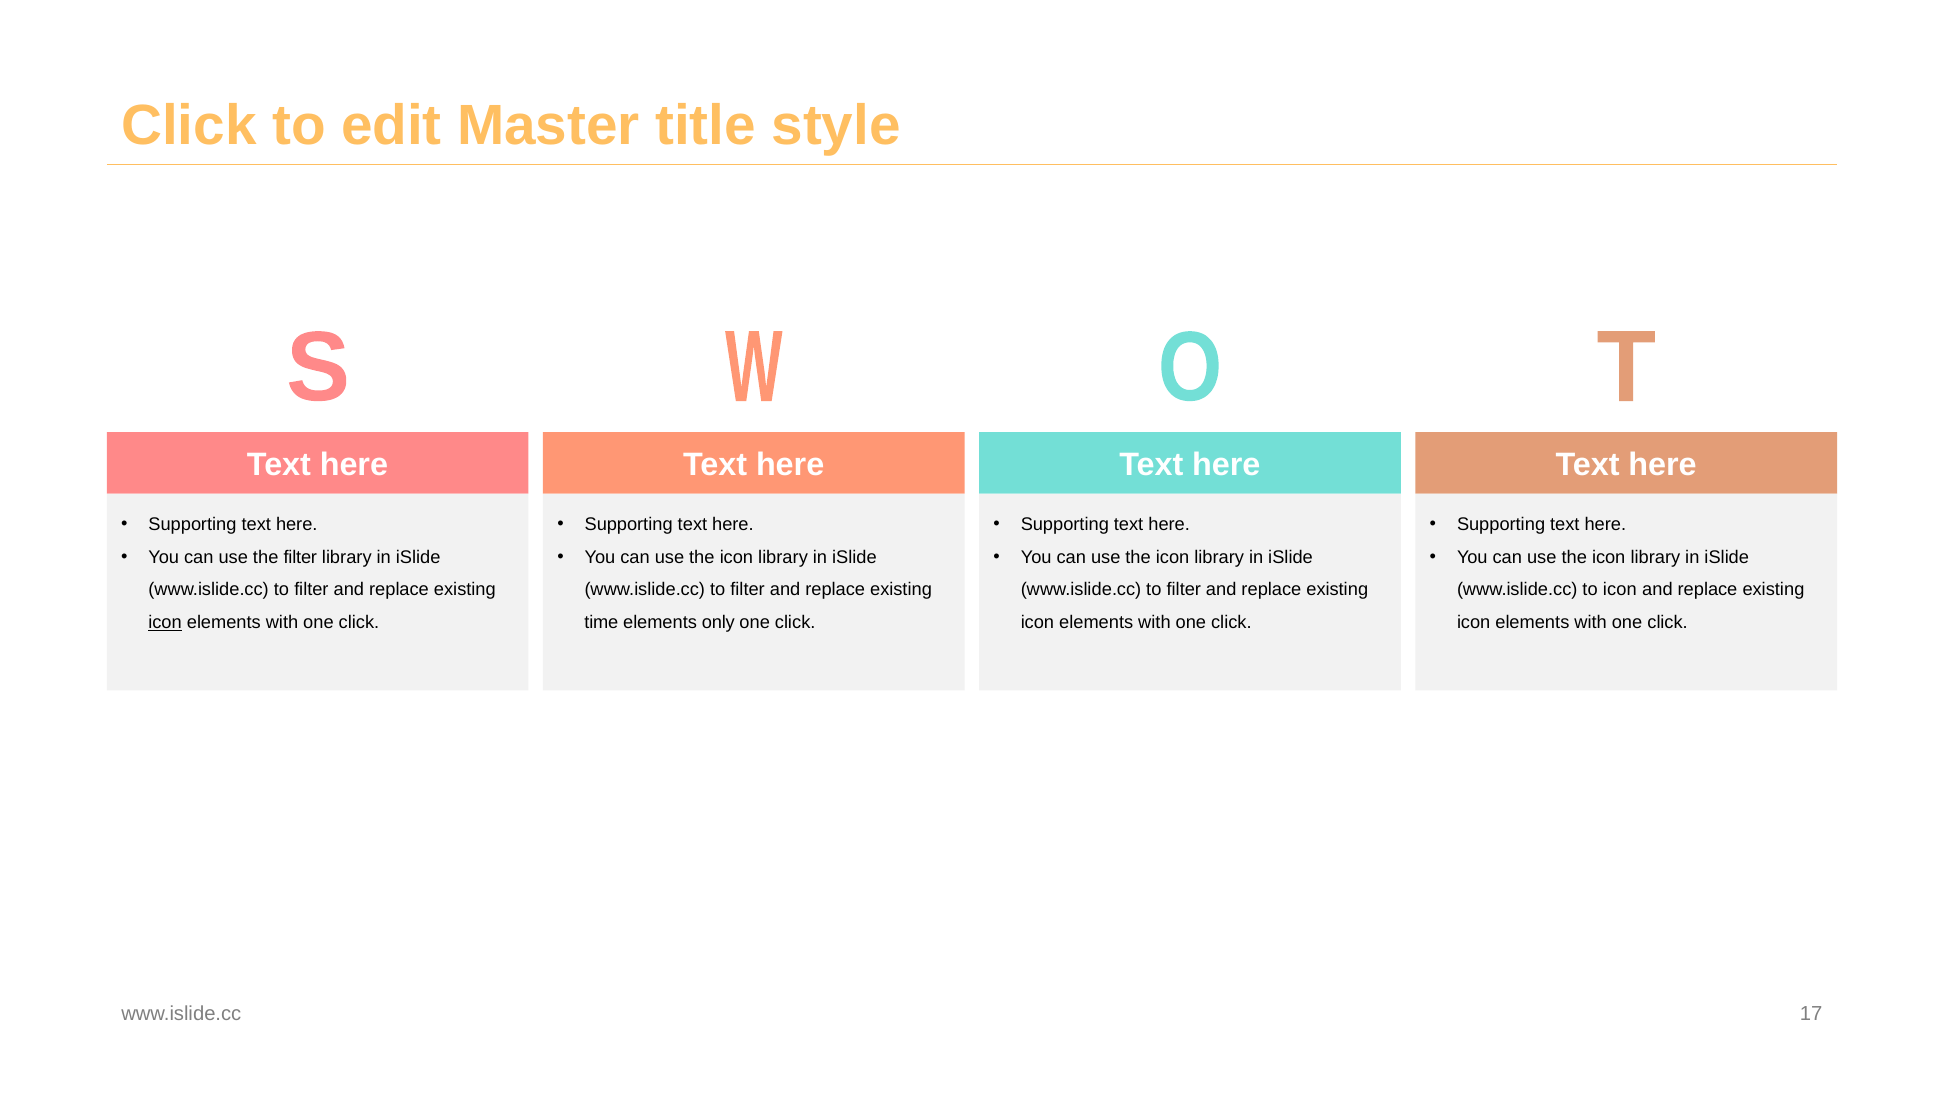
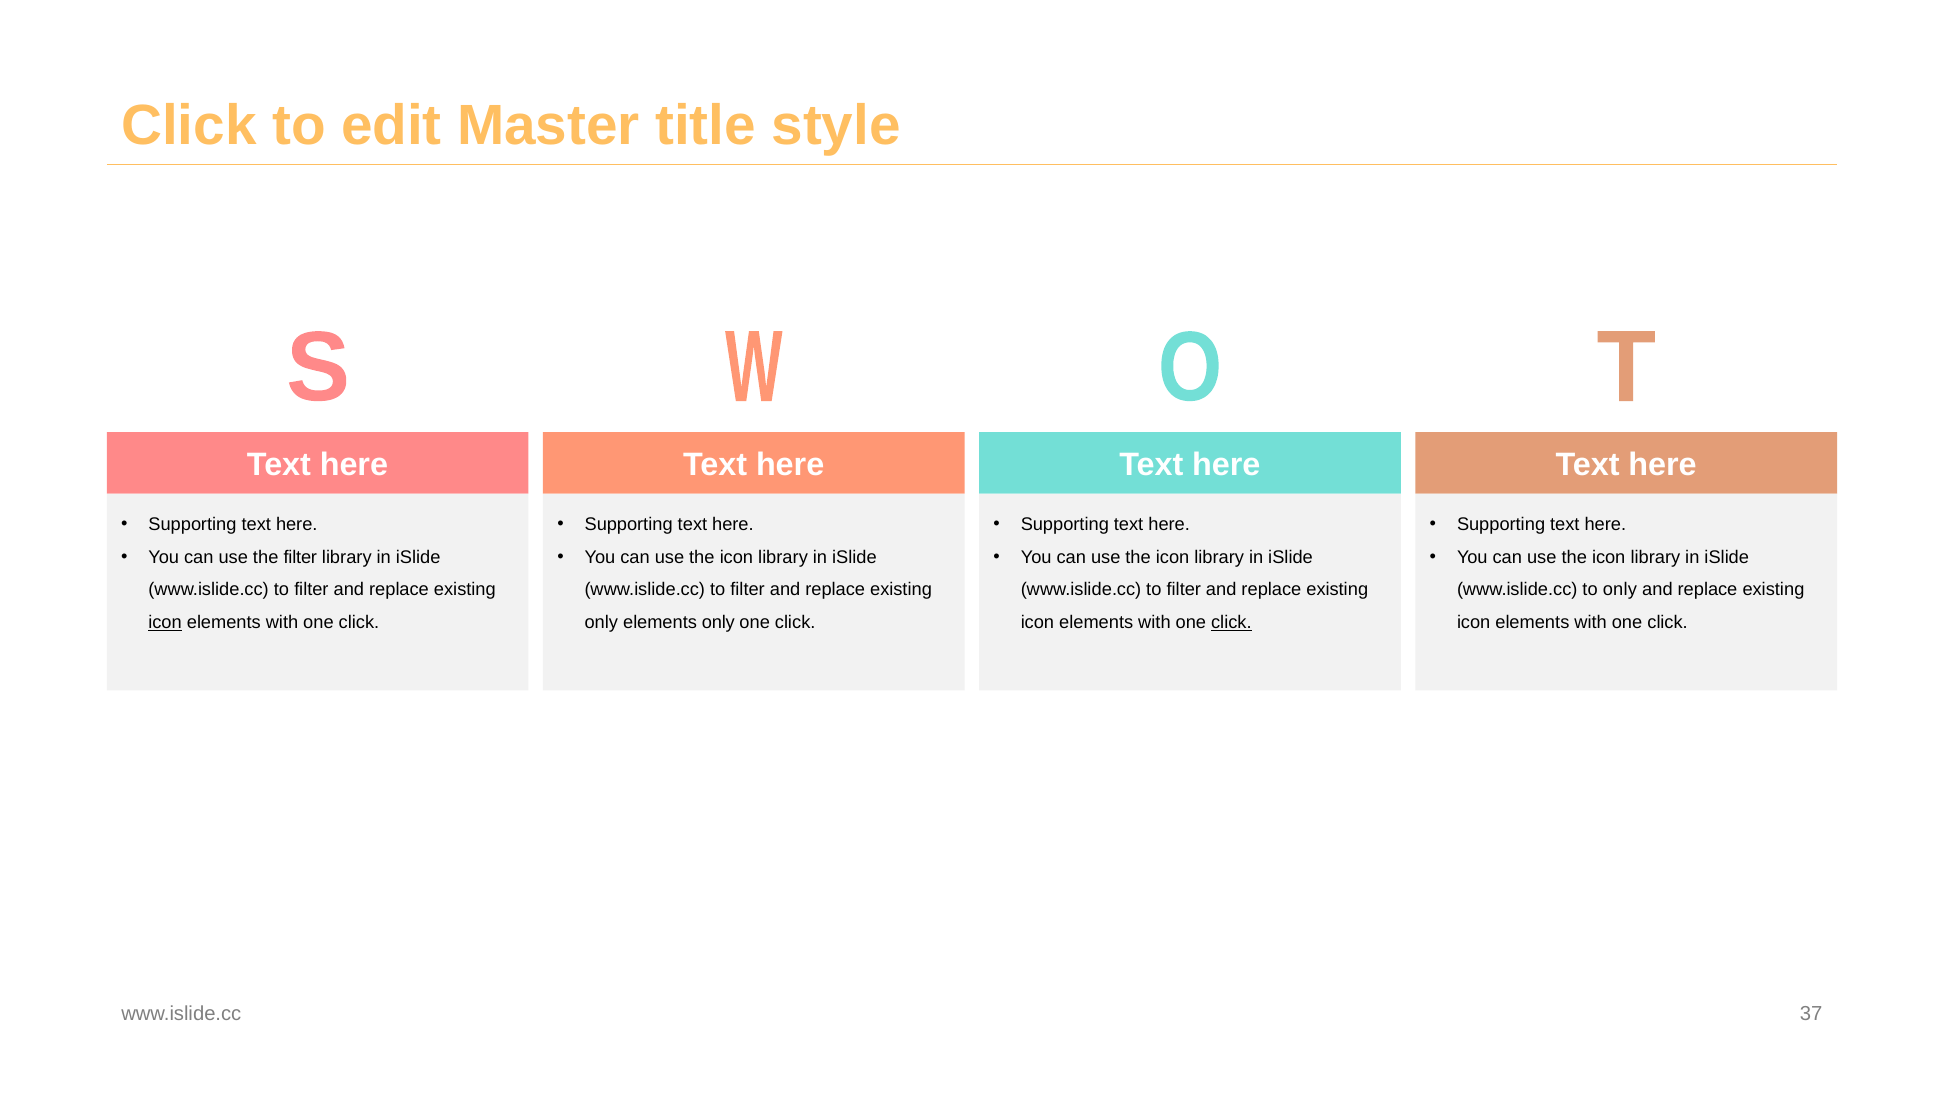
to icon: icon -> only
time at (601, 623): time -> only
click at (1231, 623) underline: none -> present
17: 17 -> 37
